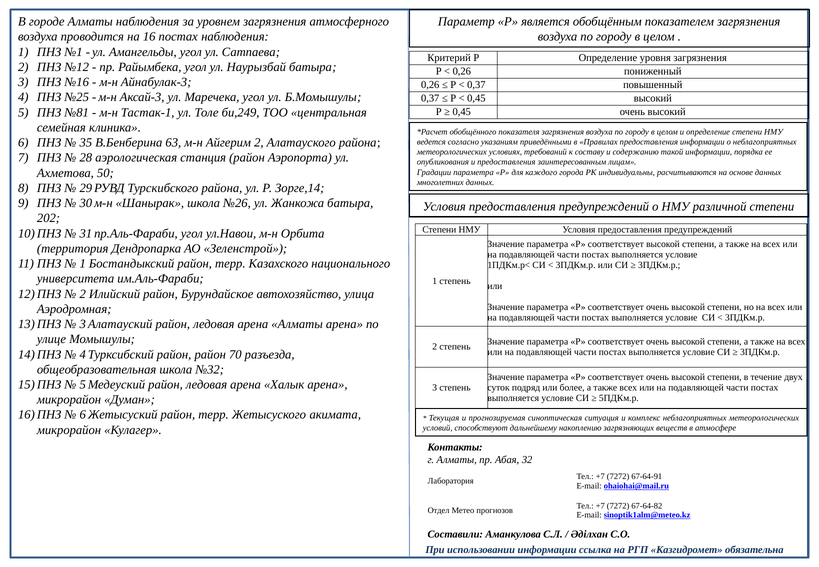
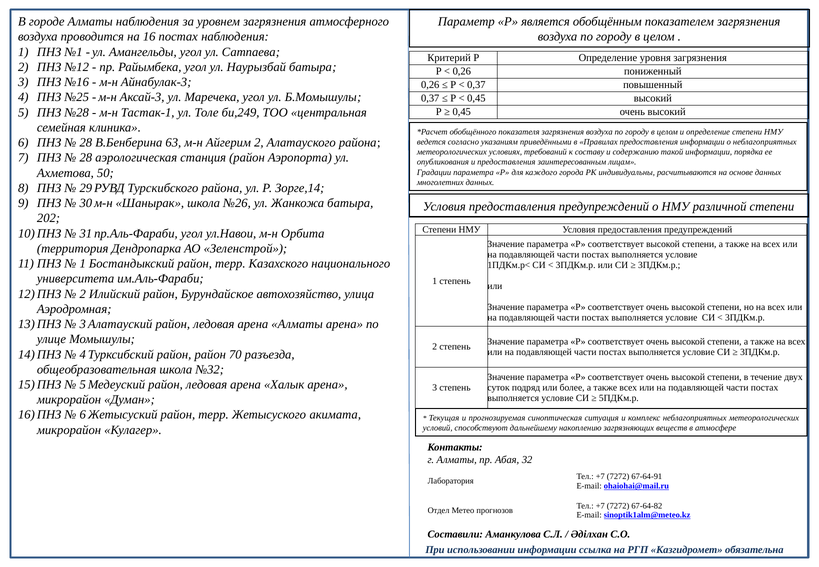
№81: №81 -> №28
35 at (86, 143): 35 -> 28
